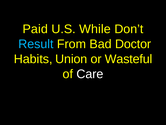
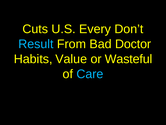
Paid: Paid -> Cuts
While: While -> Every
Union: Union -> Value
Care colour: white -> light blue
